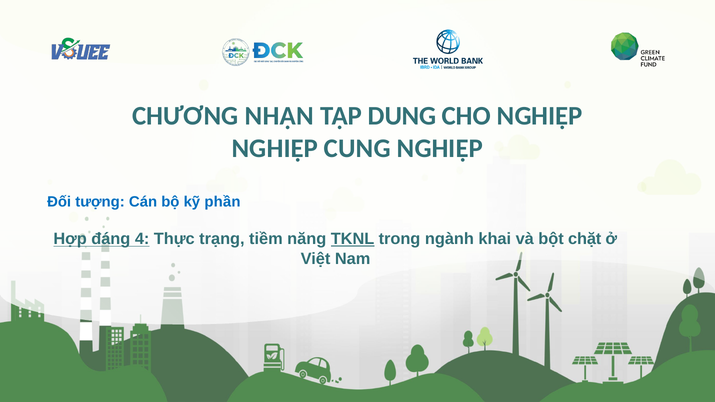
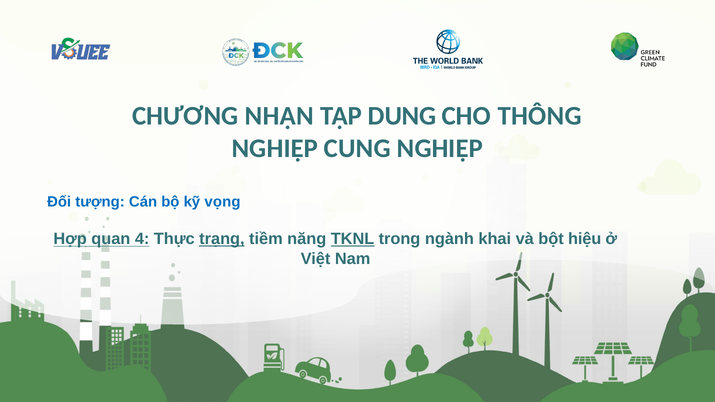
CHO NGHIỆP: NGHIỆP -> THÔNG
phần: phần -> vọng
đáng: đáng -> quan
trạng underline: none -> present
chặt: chặt -> hiệu
